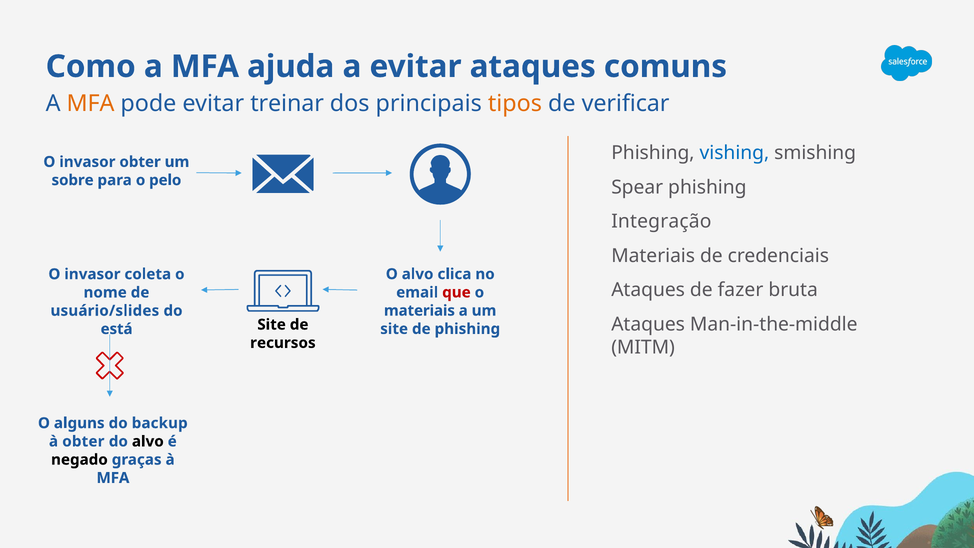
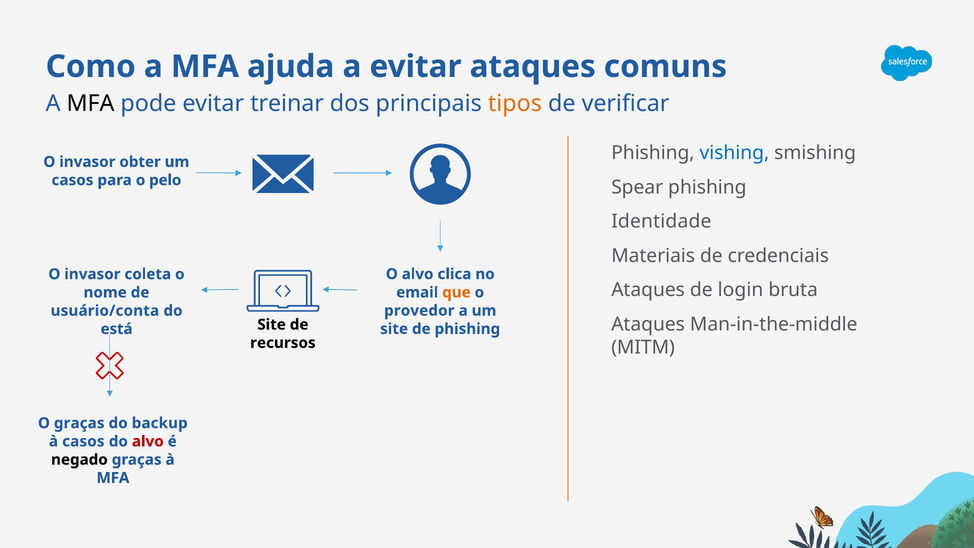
MFA at (91, 103) colour: orange -> black
sobre at (73, 180): sobre -> casos
Integração: Integração -> Identidade
fazer: fazer -> login
que colour: red -> orange
materiais at (419, 311): materiais -> provedor
usuário/slides: usuário/slides -> usuário/conta
O alguns: alguns -> graças
à obter: obter -> casos
alvo at (148, 441) colour: black -> red
